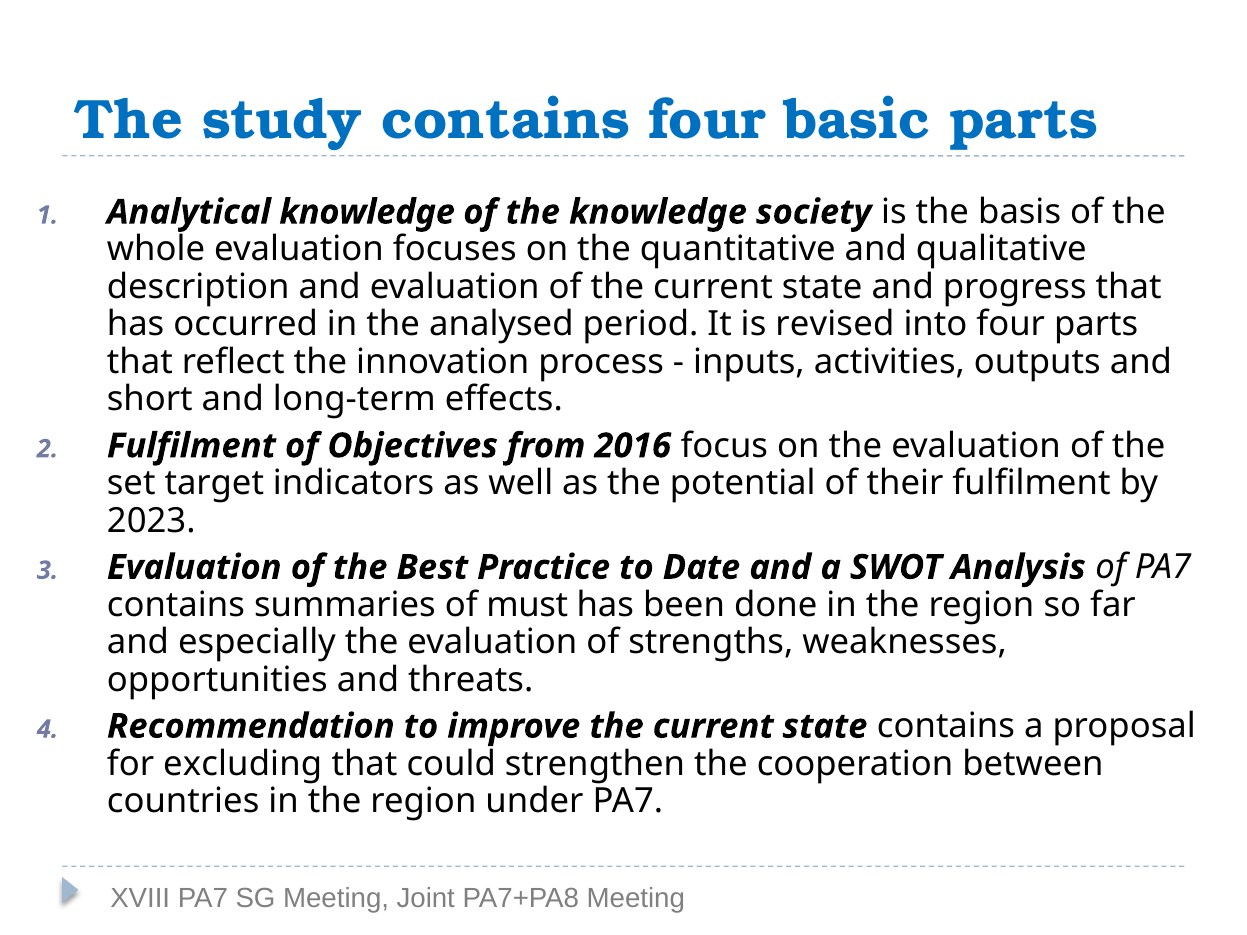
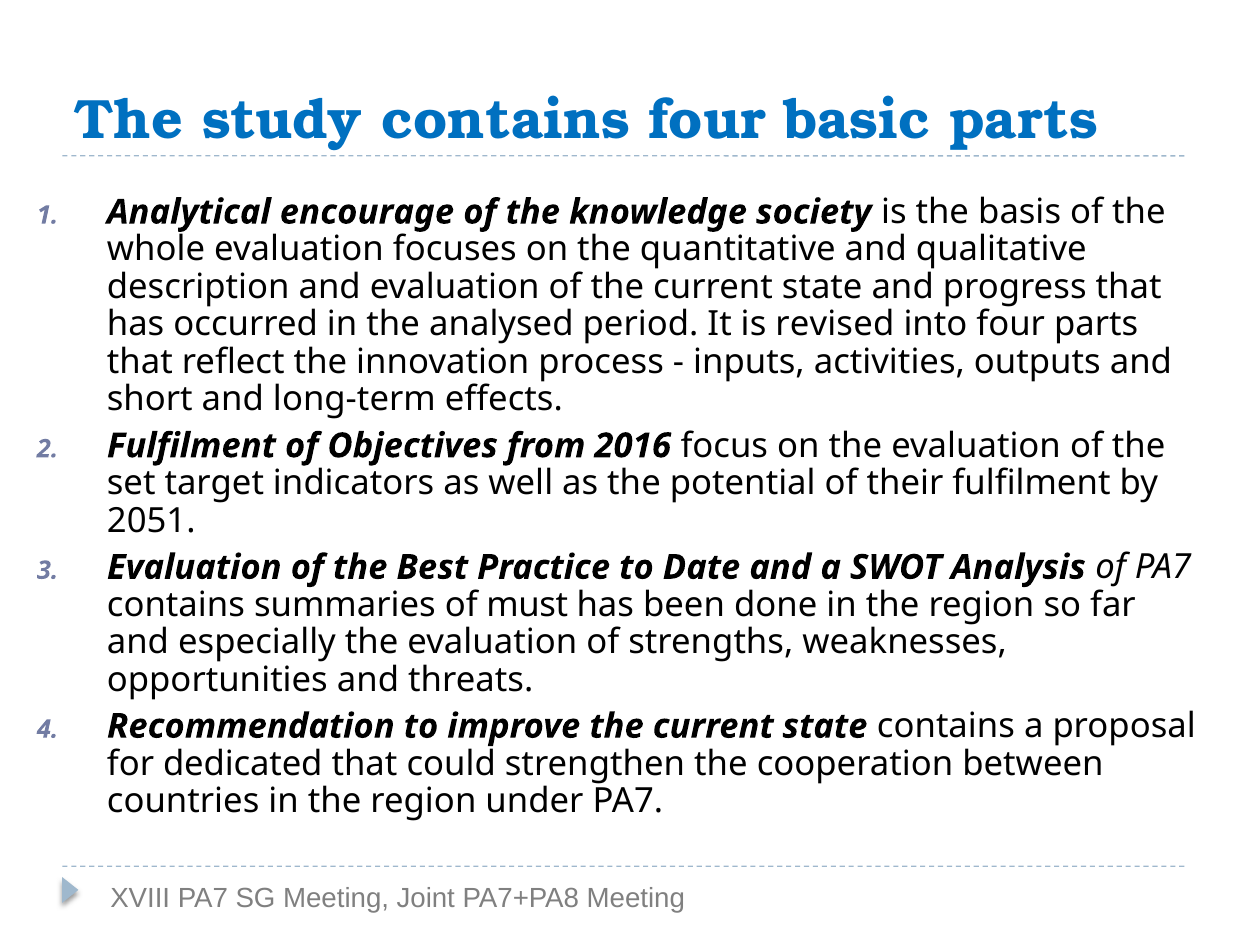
Analytical knowledge: knowledge -> encourage
2023: 2023 -> 2051
excluding: excluding -> dedicated
